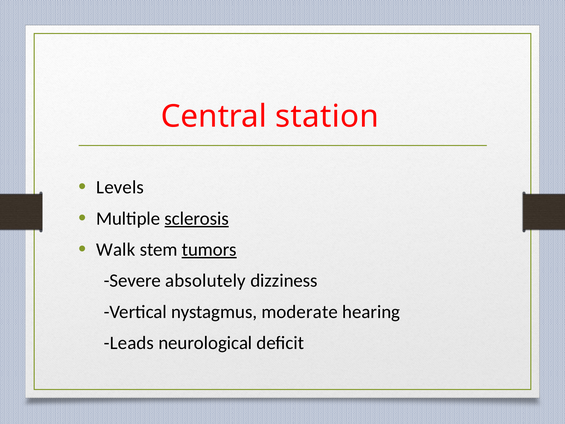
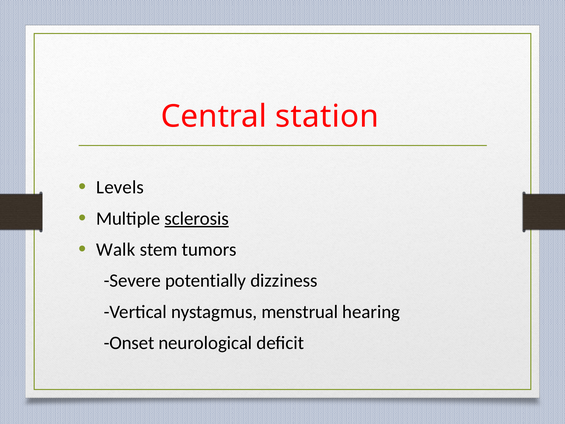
tumors underline: present -> none
absolutely: absolutely -> potentially
moderate: moderate -> menstrual
Leads: Leads -> Onset
